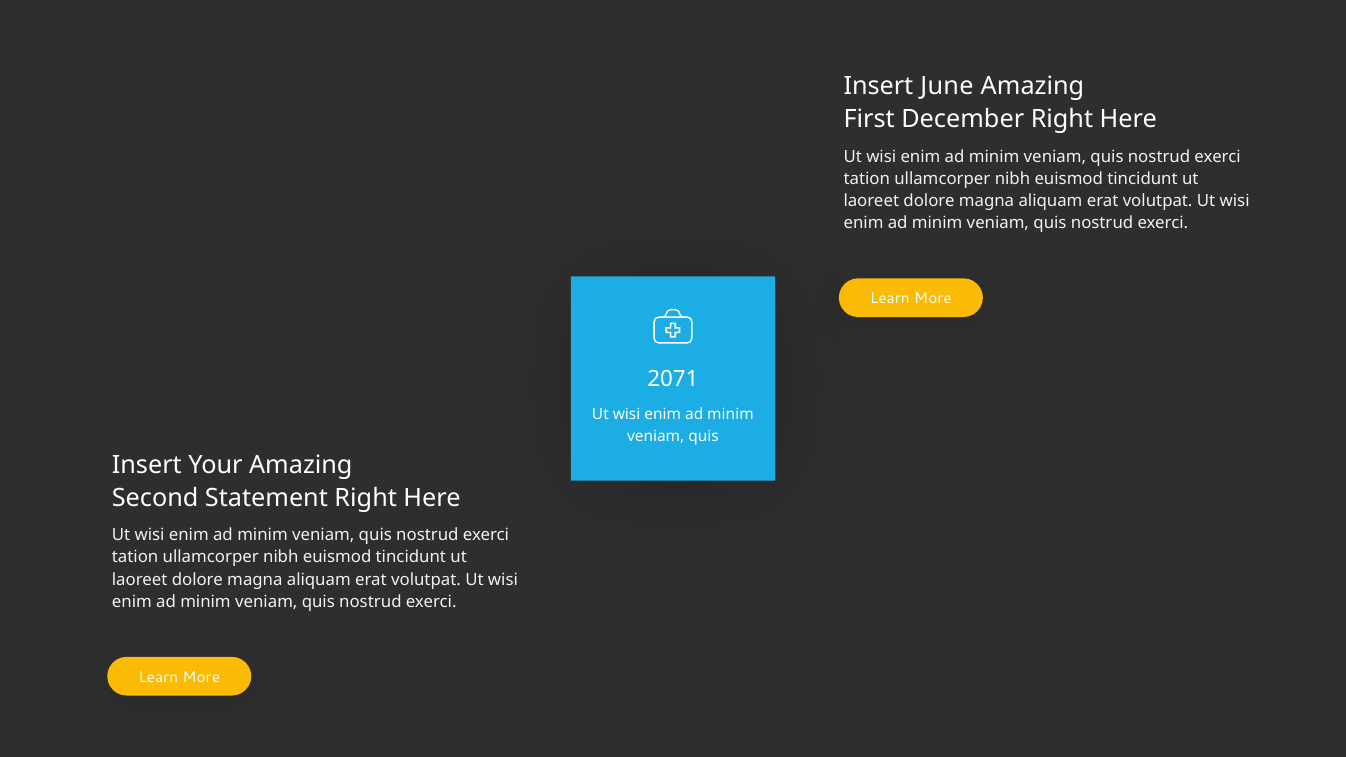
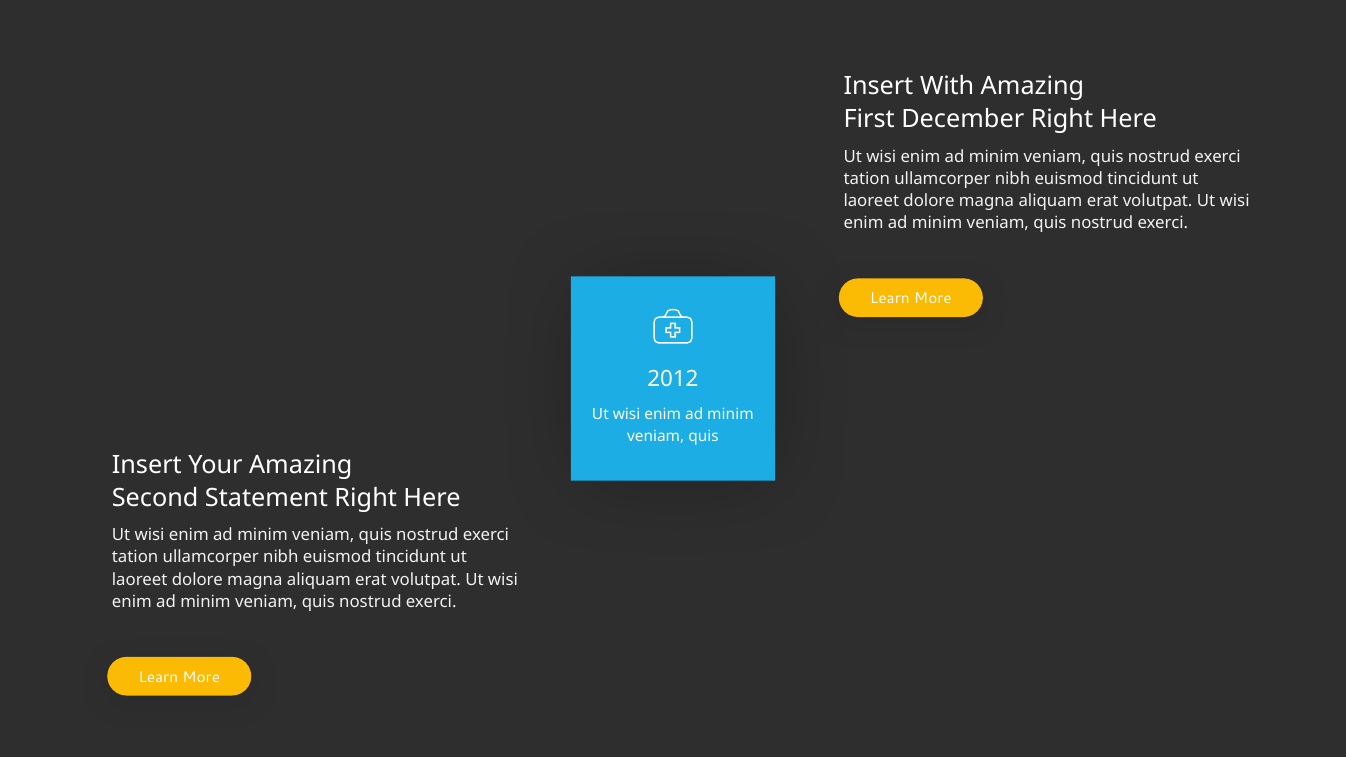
June: June -> With
2071: 2071 -> 2012
